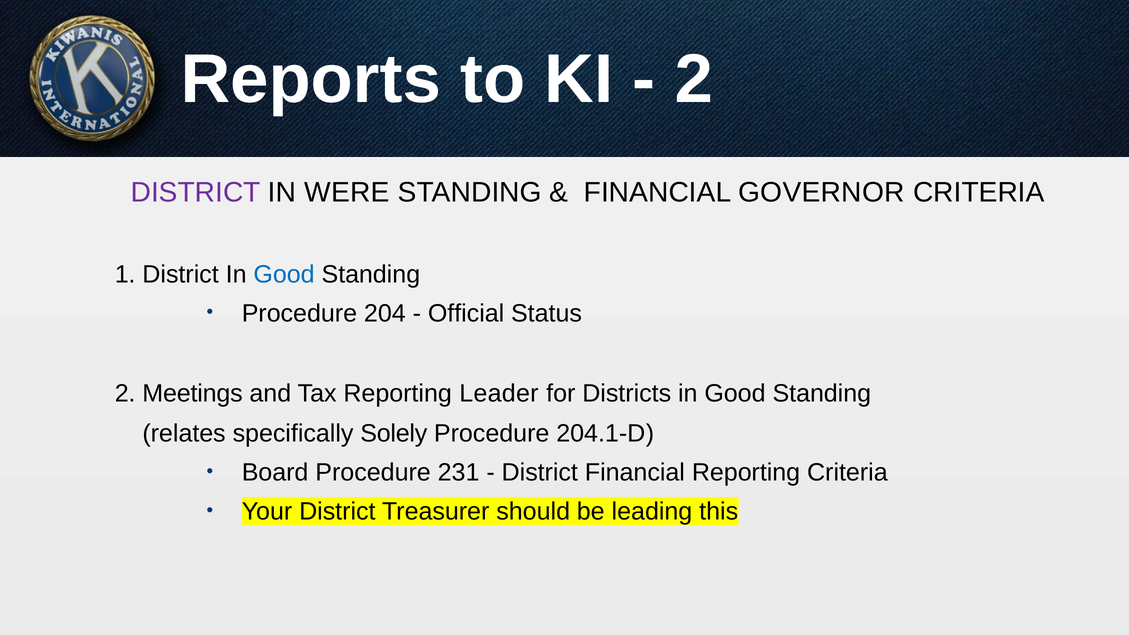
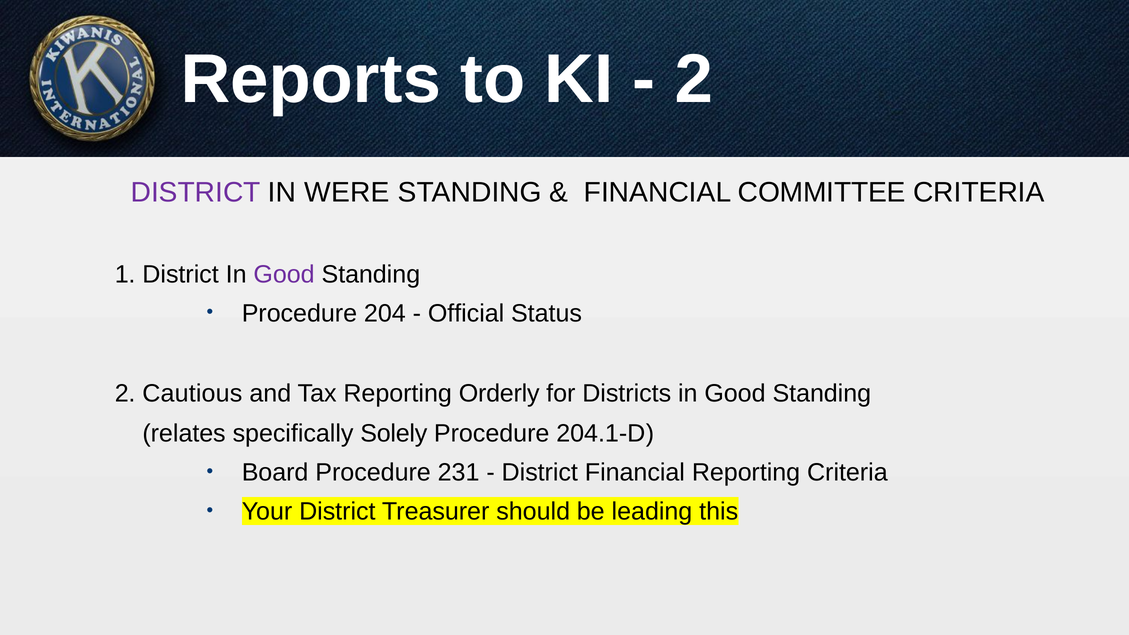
GOVERNOR: GOVERNOR -> COMMITTEE
Good at (284, 274) colour: blue -> purple
Meetings: Meetings -> Cautious
Leader: Leader -> Orderly
